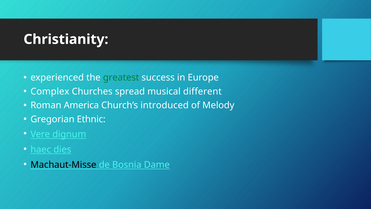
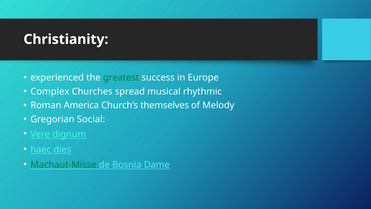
different: different -> rhythmic
introduced: introduced -> themselves
Ethnic: Ethnic -> Social
Machaut-Misse colour: black -> green
